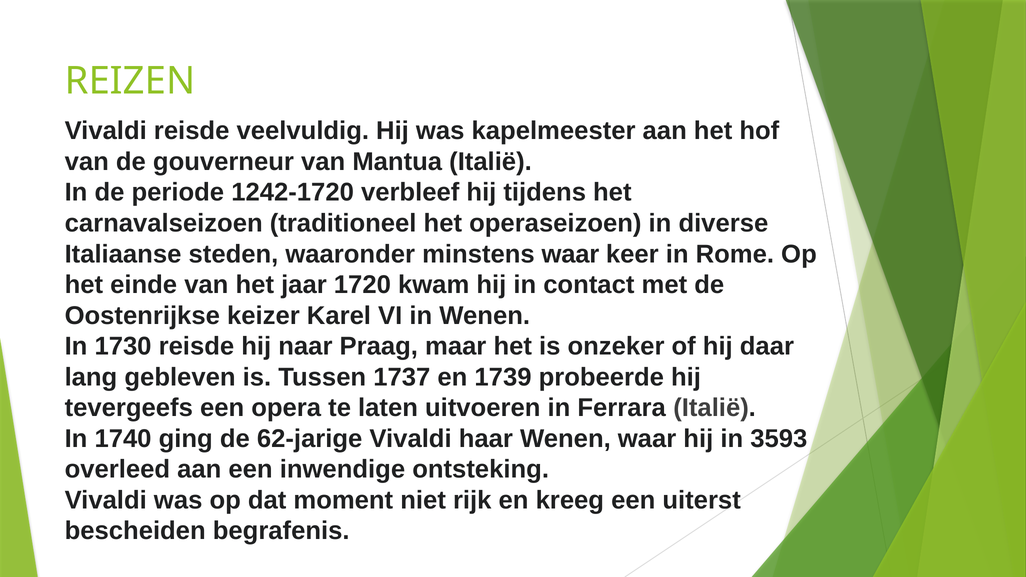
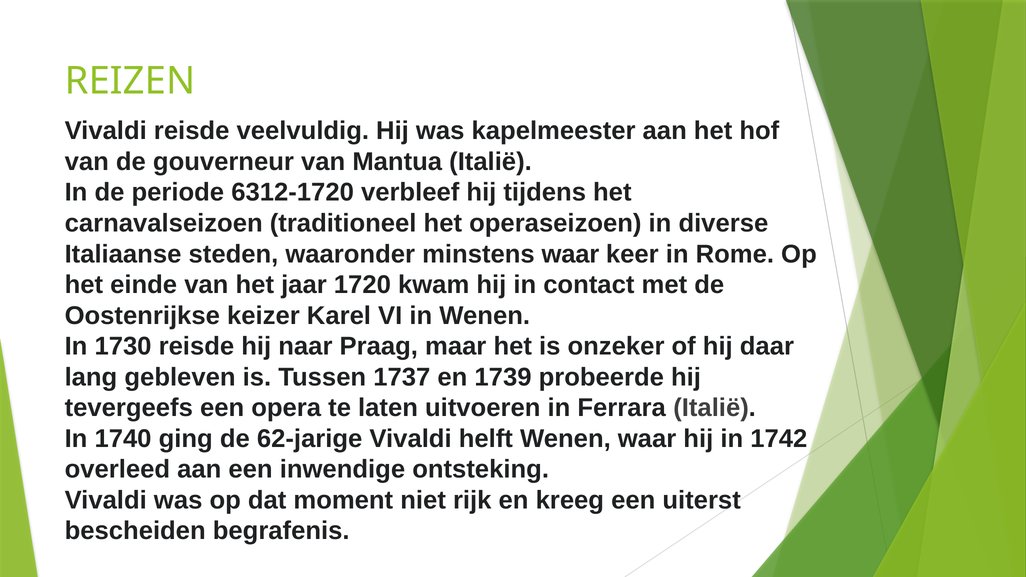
1242-1720: 1242-1720 -> 6312-1720
haar: haar -> helft
3593: 3593 -> 1742
